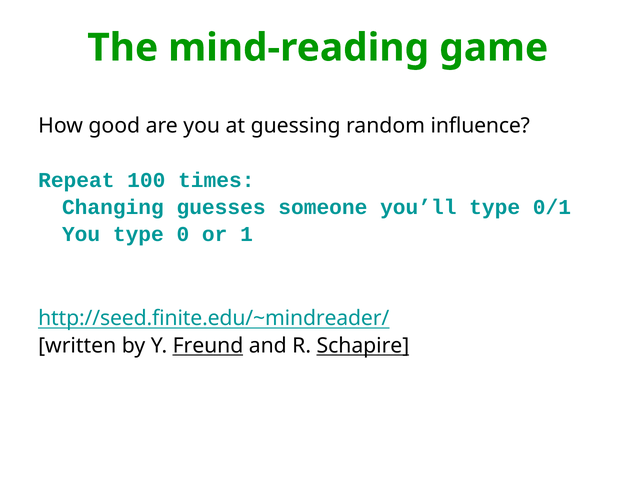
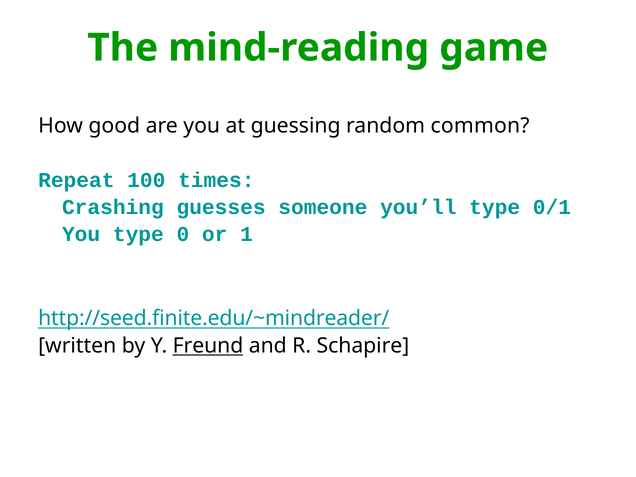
influence: influence -> common
Changing: Changing -> Crashing
Schapire underline: present -> none
